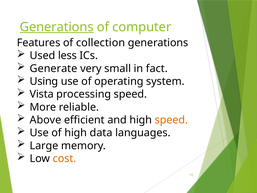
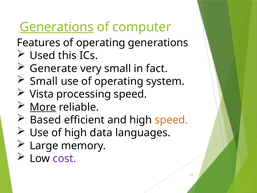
Features of collection: collection -> operating
less: less -> this
Using at (44, 81): Using -> Small
More underline: none -> present
Above: Above -> Based
cost colour: orange -> purple
